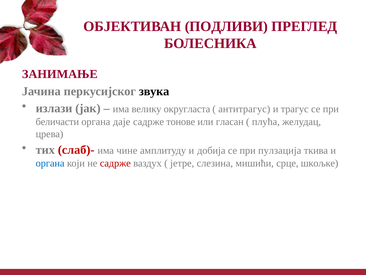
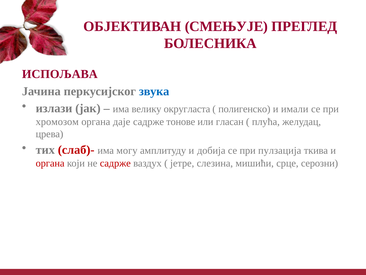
ПОДЛИВИ: ПОДЛИВИ -> СМЕЊУЈЕ
ЗАНИМАЊЕ: ЗАНИМАЊЕ -> ИСПОЉАВА
звука colour: black -> blue
антитрагус: антитрагус -> полигенско
трагус: трагус -> имали
беличасти: беличасти -> хромозом
чине: чине -> могу
органа at (50, 163) colour: blue -> red
шкољке: шкољке -> серозни
